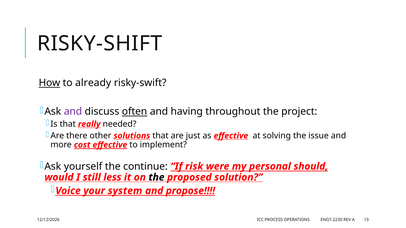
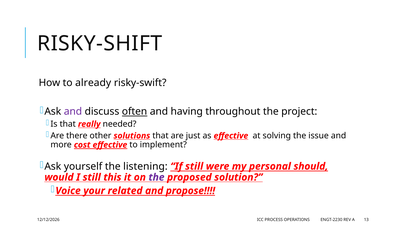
How underline: present -> none
continue: continue -> listening
If risk: risk -> still
less: less -> this
the at (156, 178) colour: black -> purple
system: system -> related
